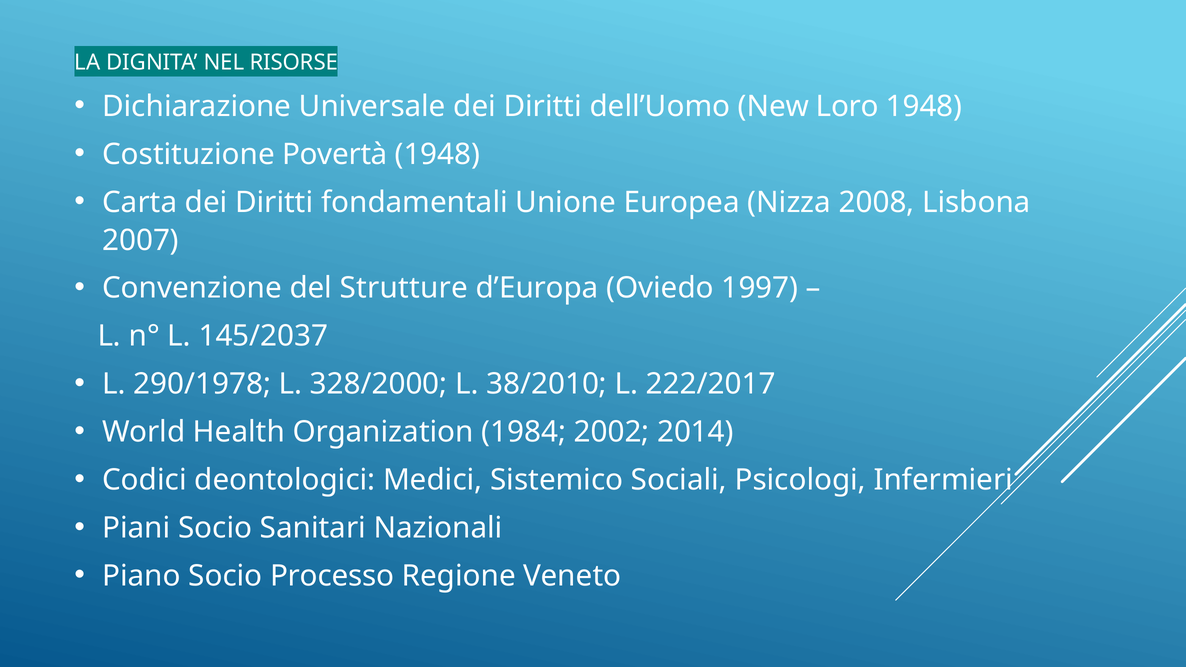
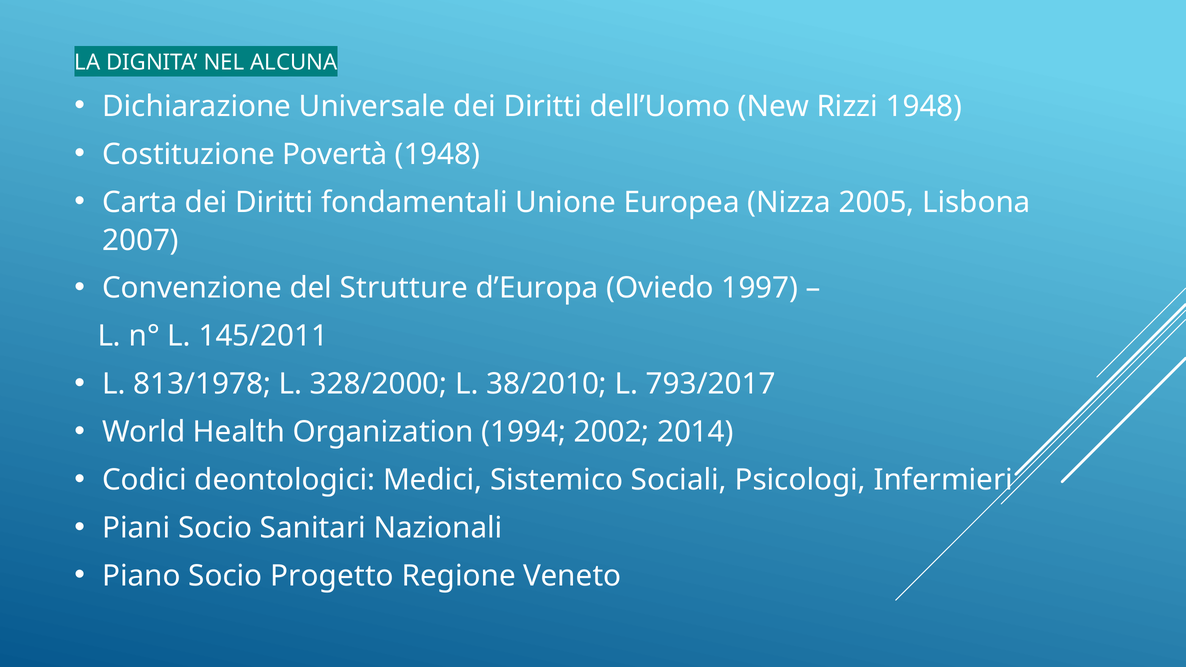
RISORSE: RISORSE -> ALCUNA
Loro: Loro -> Rizzi
2008: 2008 -> 2005
145/2037: 145/2037 -> 145/2011
290/1978: 290/1978 -> 813/1978
222/2017: 222/2017 -> 793/2017
1984: 1984 -> 1994
Processo: Processo -> Progetto
